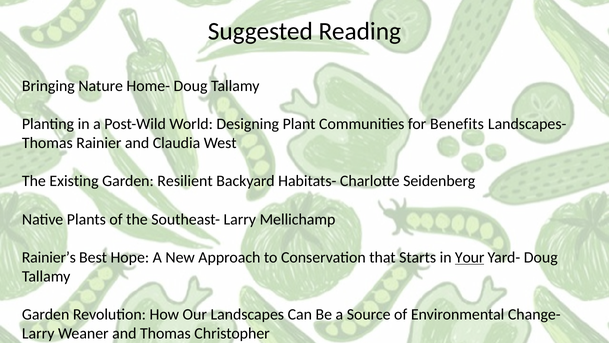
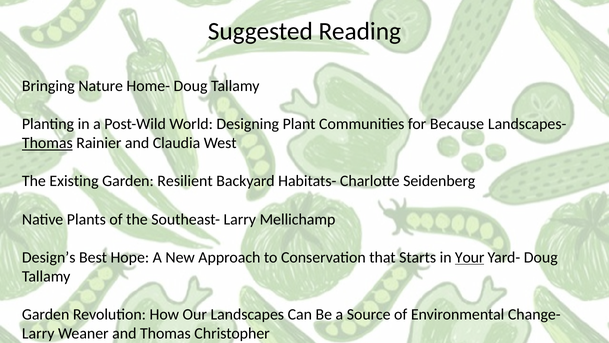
Benefits: Benefits -> Because
Thomas at (47, 143) underline: none -> present
Rainier’s: Rainier’s -> Design’s
